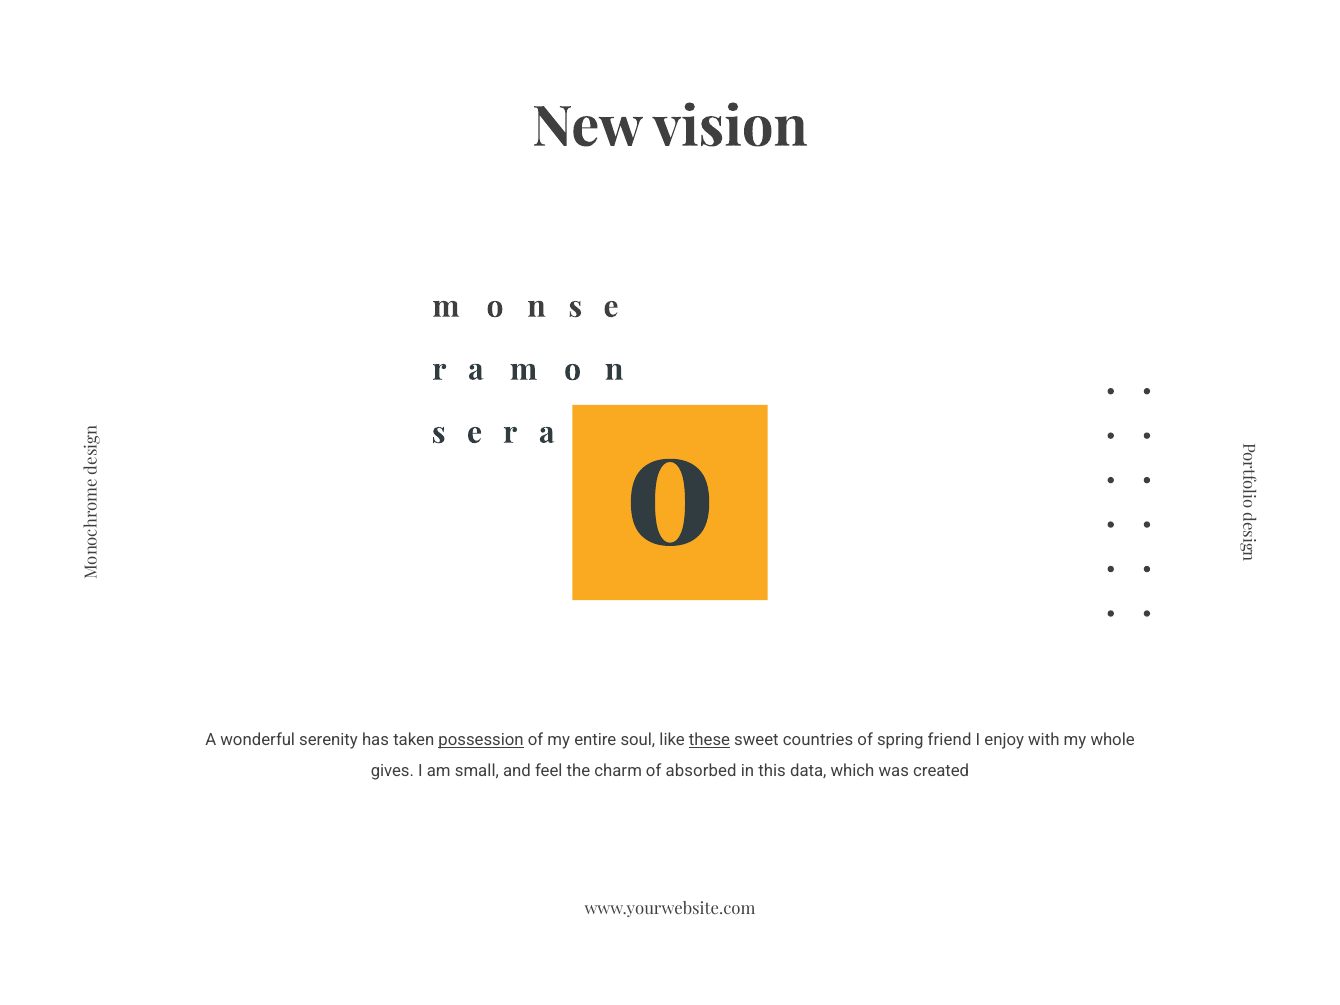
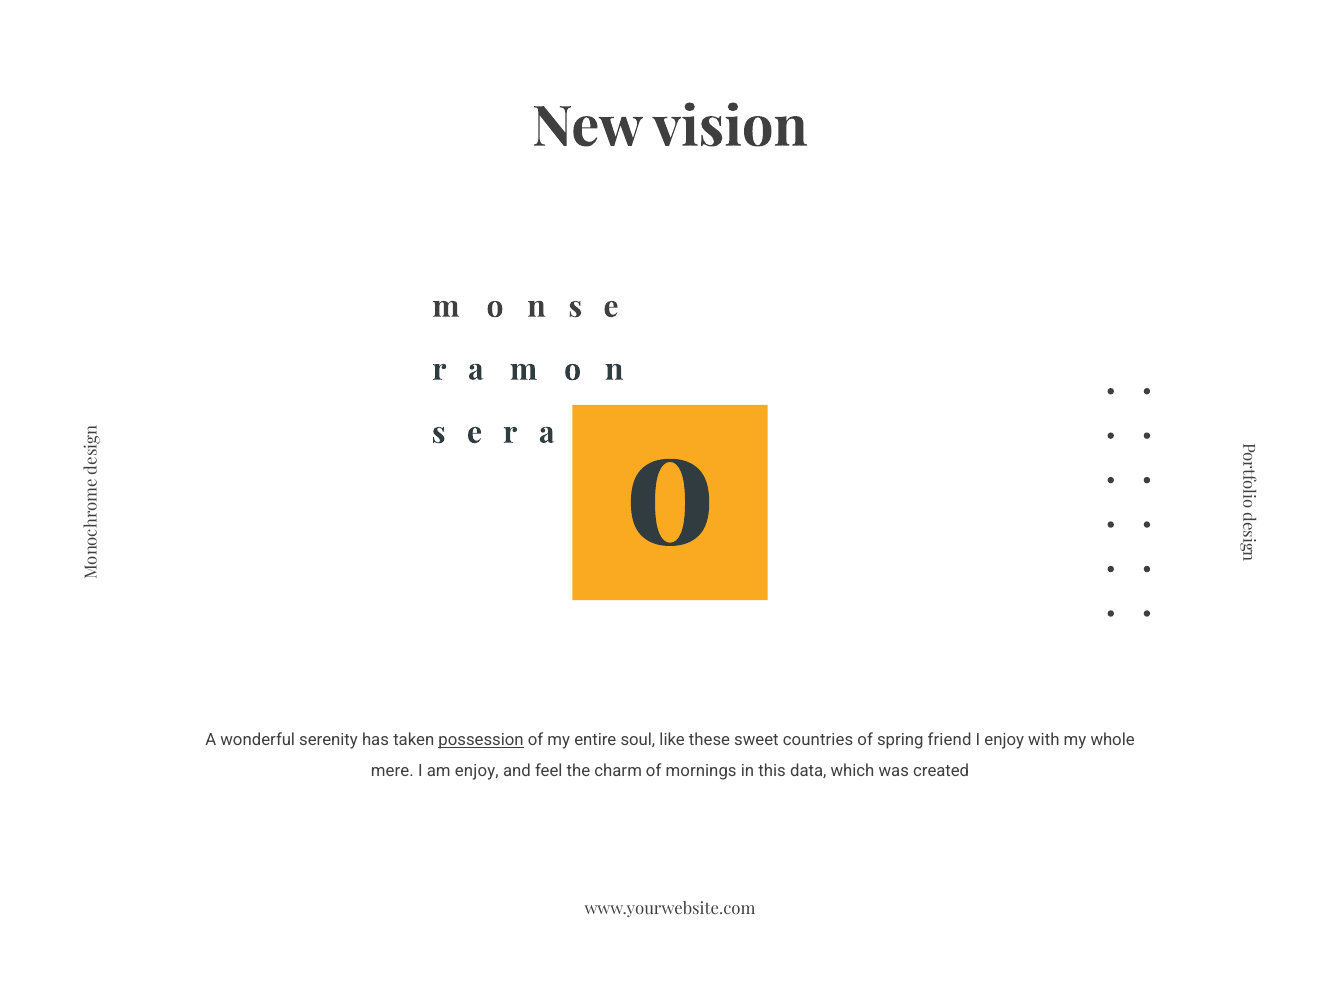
these underline: present -> none
gives: gives -> mere
am small: small -> enjoy
absorbed: absorbed -> mornings
